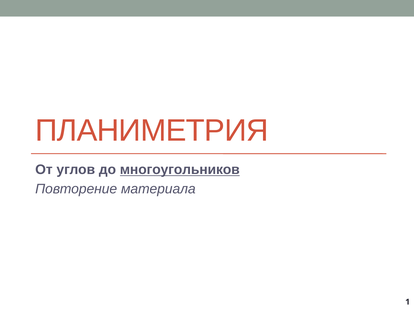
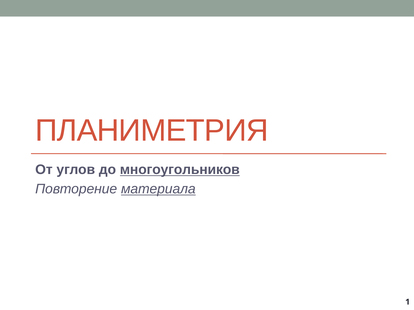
материала underline: none -> present
